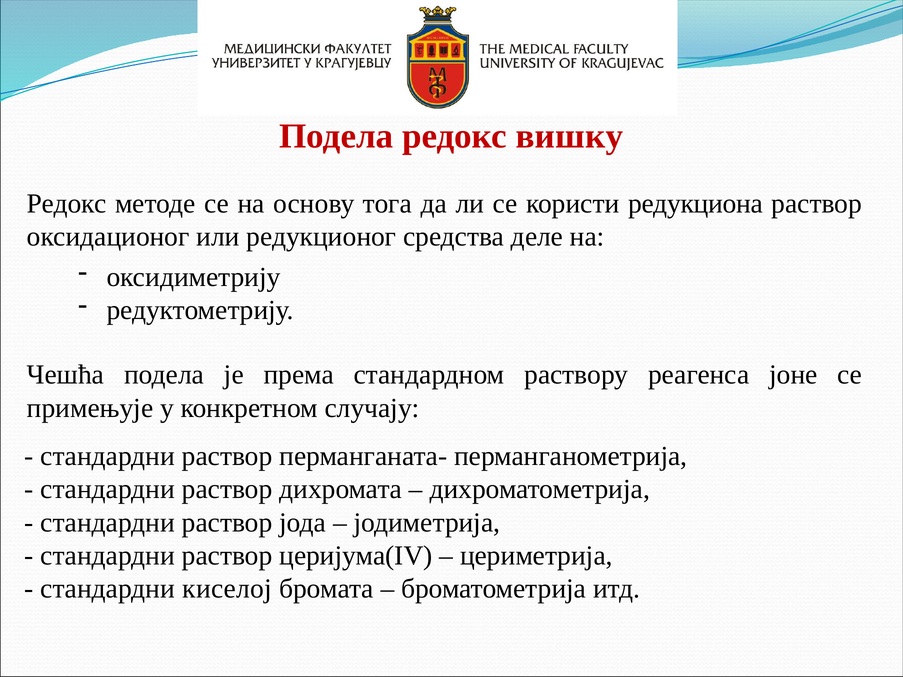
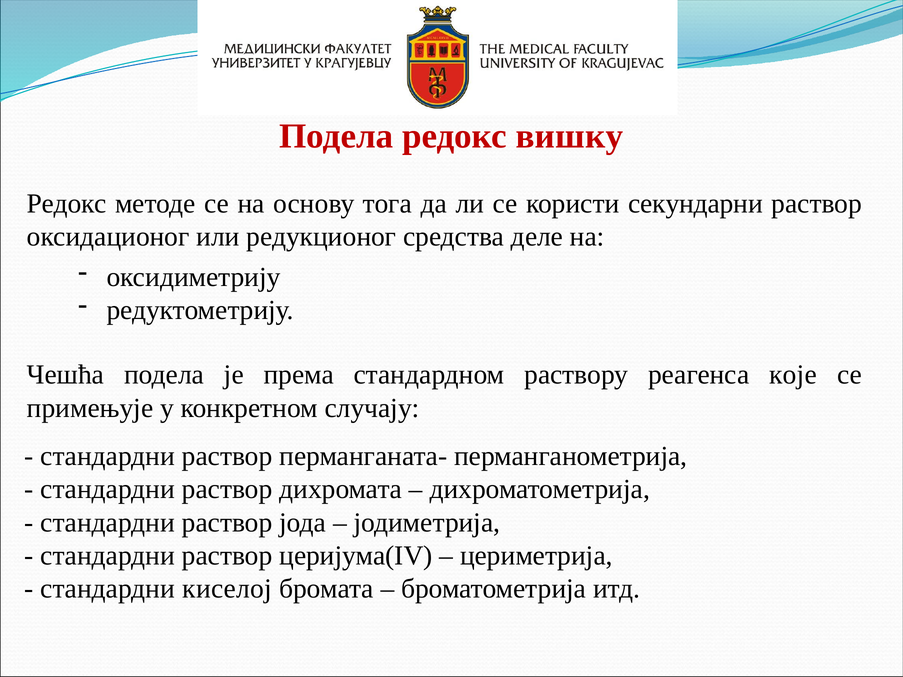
редукциона: редукциона -> секундарни
јоне: јоне -> које
